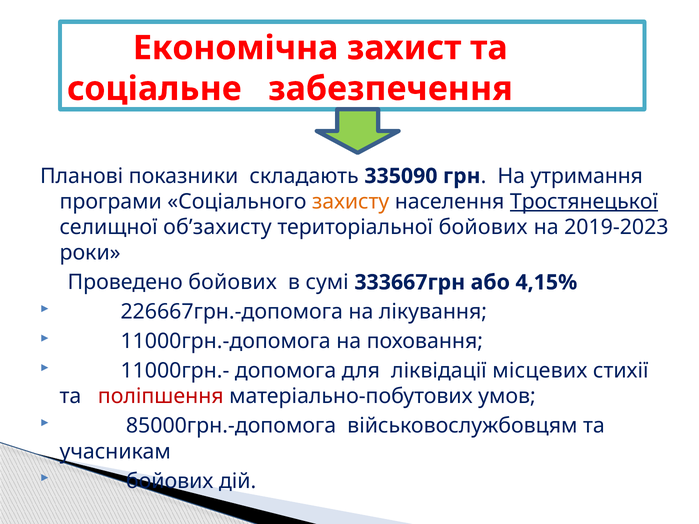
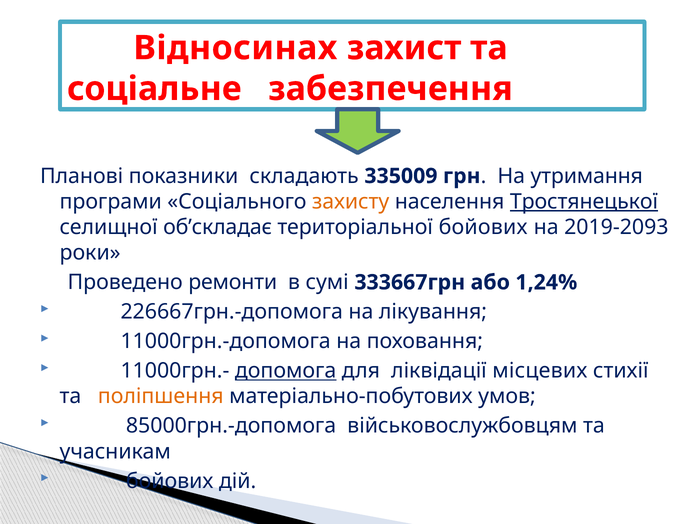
Економічна: Економічна -> Відносинах
335090: 335090 -> 335009
об’захисту: об’захисту -> об’складає
2019-2023: 2019-2023 -> 2019-2093
Проведено бойових: бойових -> ремонти
4,15%: 4,15% -> 1,24%
допомога underline: none -> present
поліпшення colour: red -> orange
